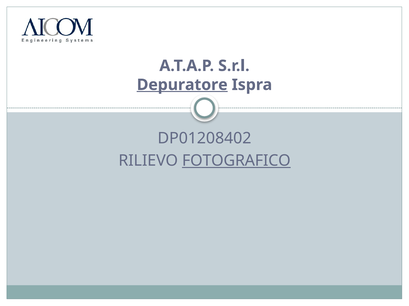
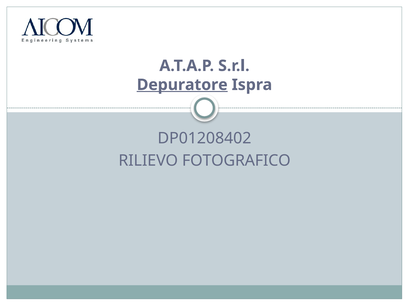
FOTOGRAFICO underline: present -> none
